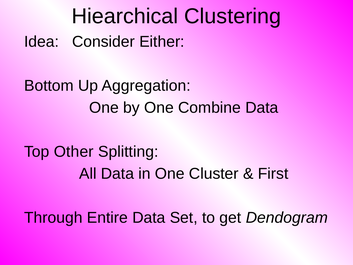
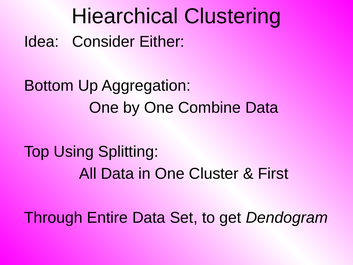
Other: Other -> Using
